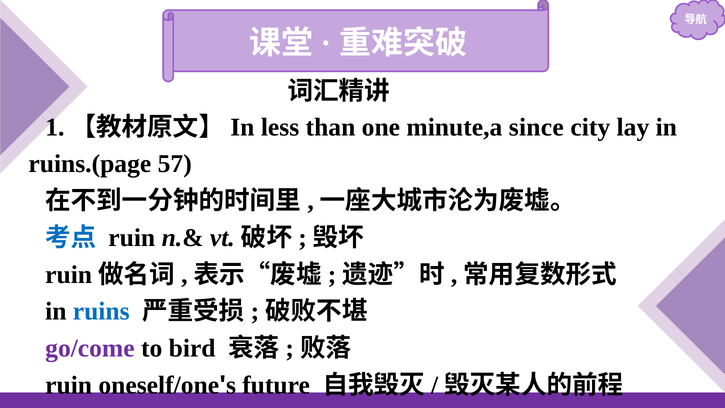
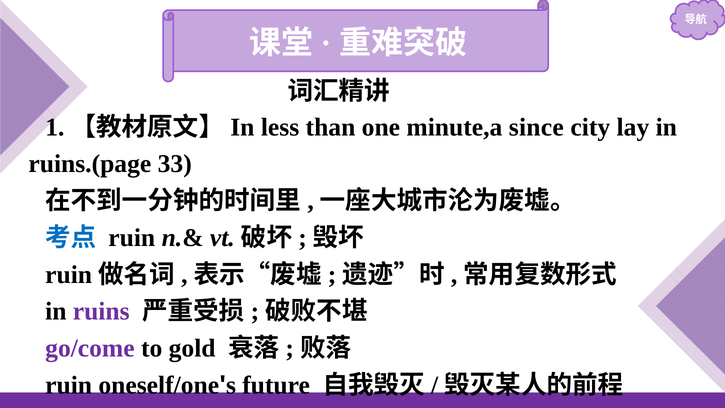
57: 57 -> 33
ruins colour: blue -> purple
bird: bird -> gold
